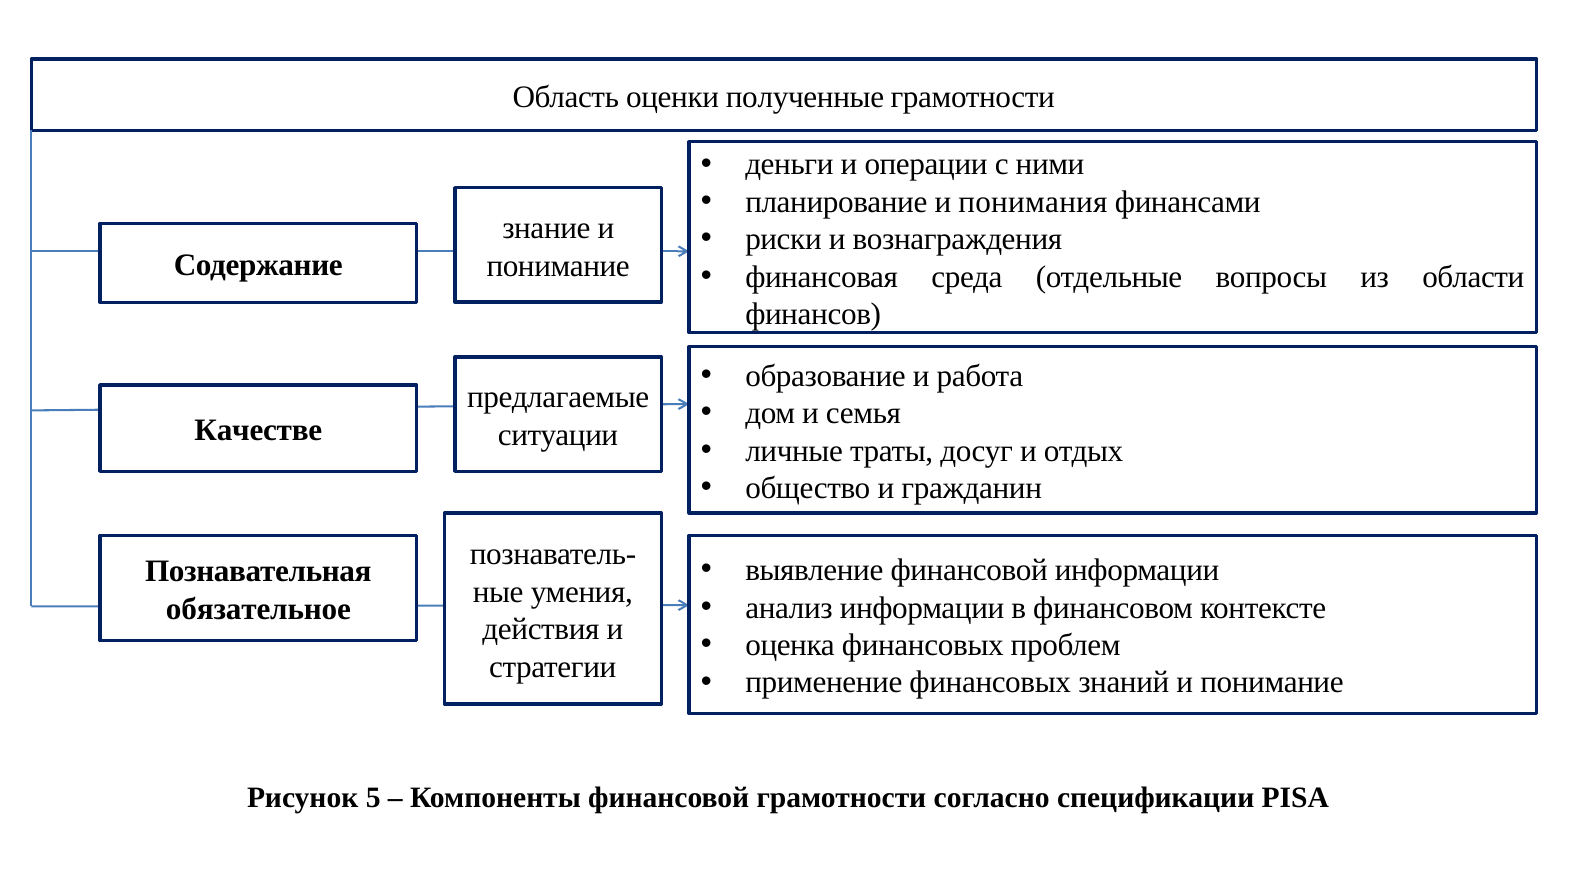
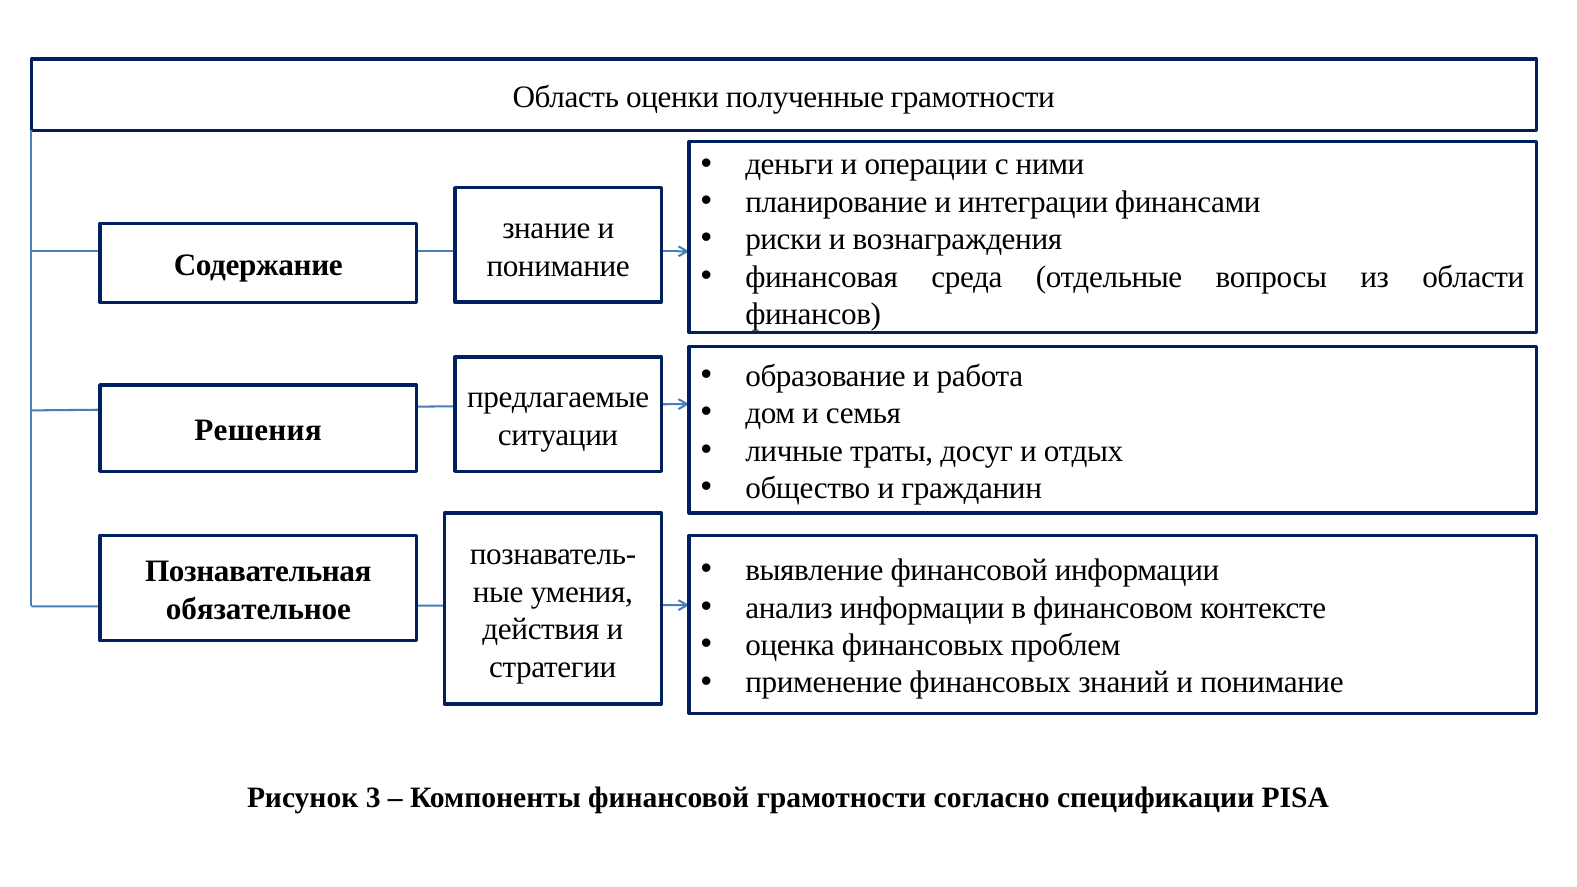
понимания: понимания -> интеграции
Качестве: Качестве -> Решения
5: 5 -> 3
